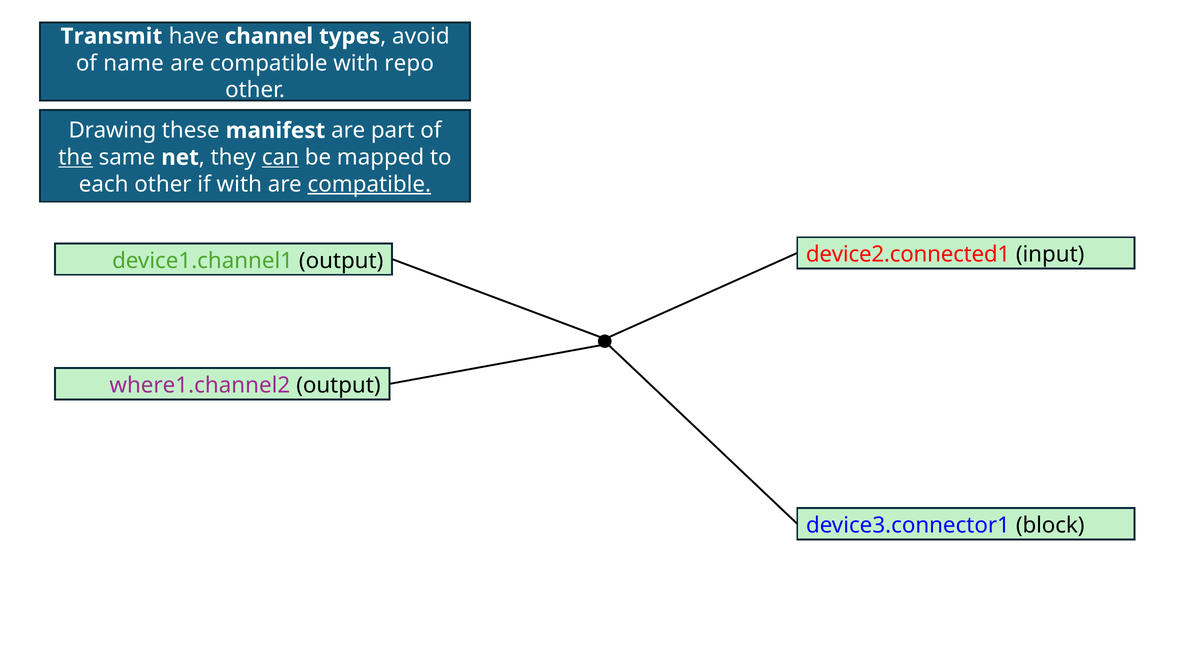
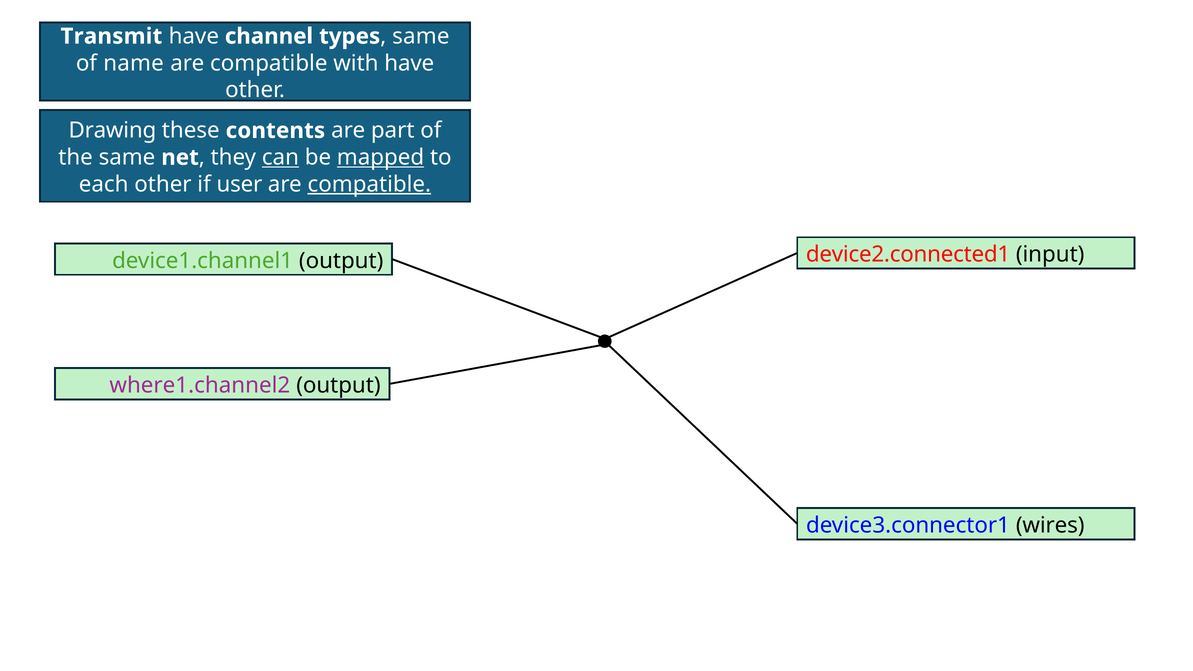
avoid at (421, 36): avoid -> same
with repo: repo -> have
manifest: manifest -> contents
the underline: present -> none
mapped underline: none -> present
if with: with -> user
block: block -> wires
